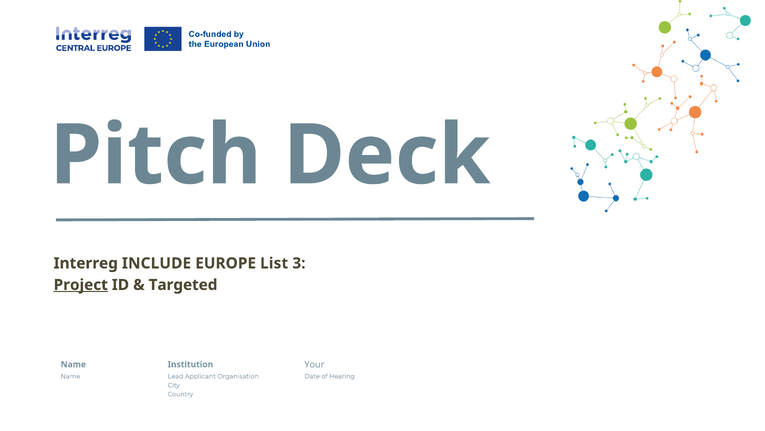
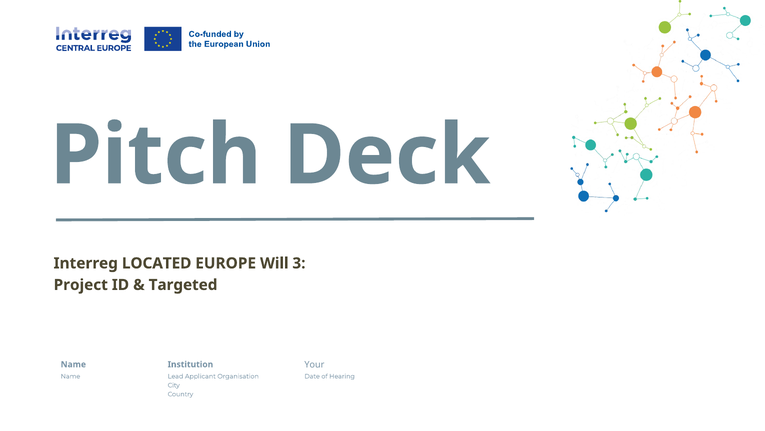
INCLUDE: INCLUDE -> LOCATED
List: List -> Will
Project underline: present -> none
